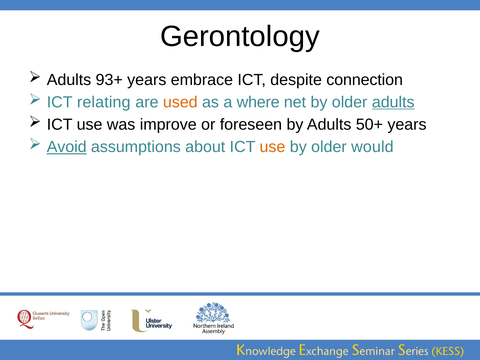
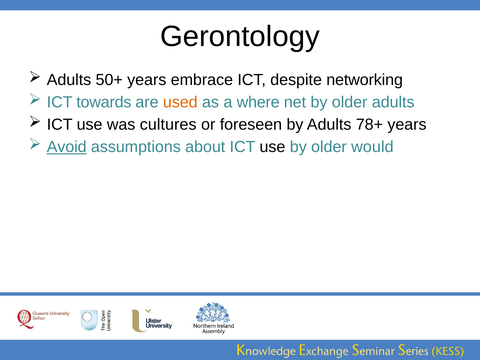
93+: 93+ -> 50+
connection: connection -> networking
relating: relating -> towards
adults at (393, 102) underline: present -> none
improve: improve -> cultures
50+: 50+ -> 78+
use at (272, 147) colour: orange -> black
